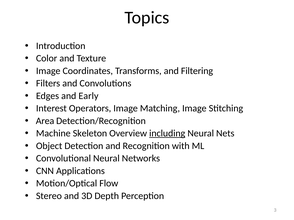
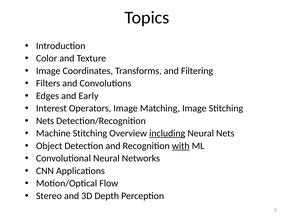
Area at (45, 121): Area -> Nets
Machine Skeleton: Skeleton -> Stitching
with underline: none -> present
